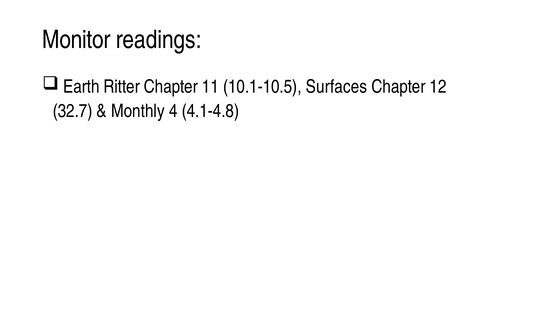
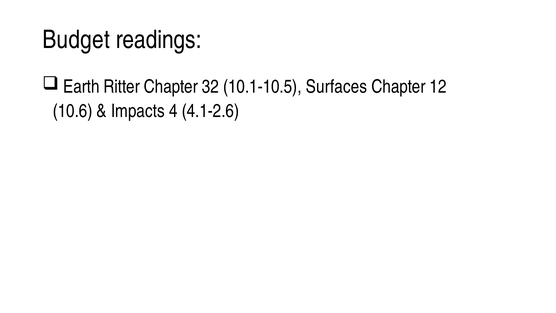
Monitor: Monitor -> Budget
11: 11 -> 32
32.7: 32.7 -> 10.6
Monthly: Monthly -> Impacts
4.1-4.8: 4.1-4.8 -> 4.1-2.6
